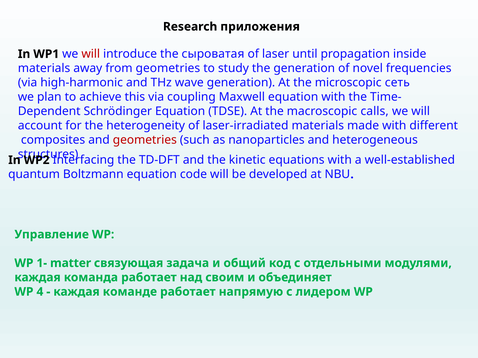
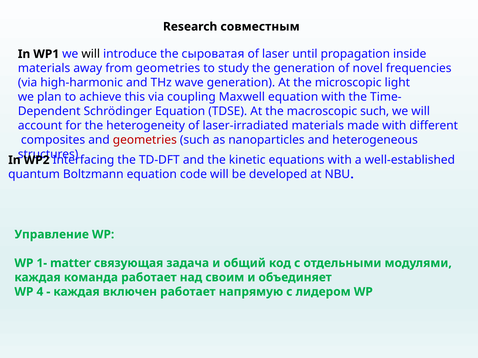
приложения: приложения -> совместным
will at (91, 54) colour: red -> black
сеть: сеть -> light
macroscopic calls: calls -> such
команде: команде -> включен
